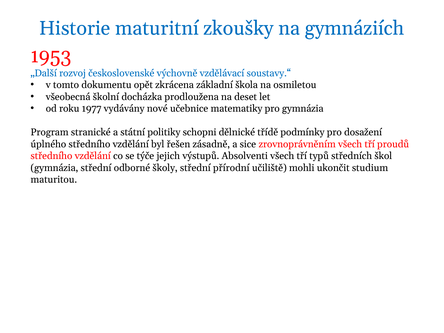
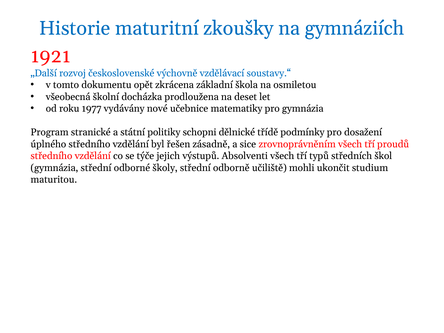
1953: 1953 -> 1921
přírodní: přírodní -> odborně
